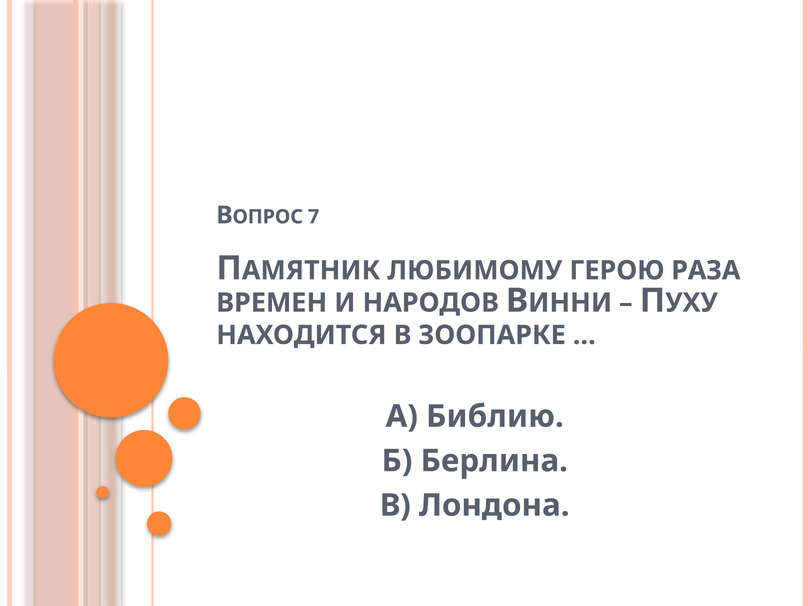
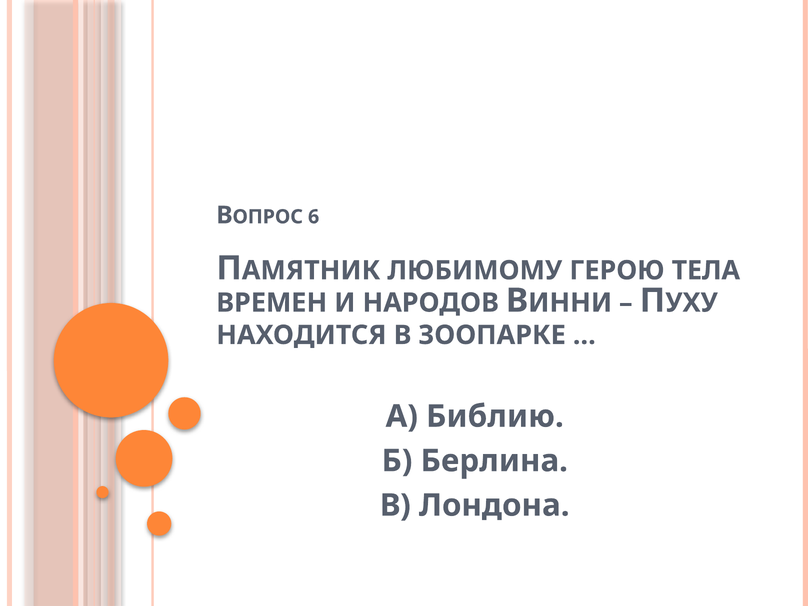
7: 7 -> 6
РАЗА: РАЗА -> ТЕЛА
